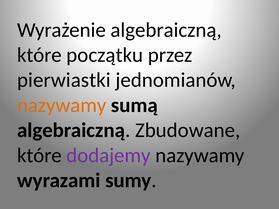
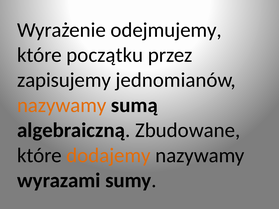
Wyrażenie algebraiczną: algebraiczną -> odejmujemy
pierwiastki: pierwiastki -> zapisujemy
dodajemy colour: purple -> orange
